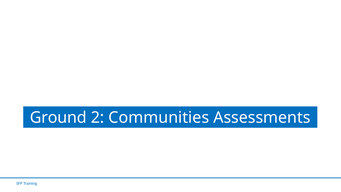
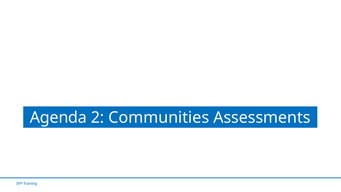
Ground: Ground -> Agenda
